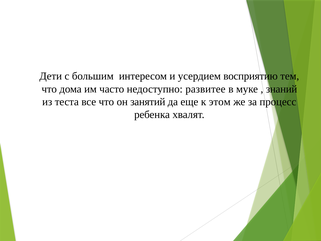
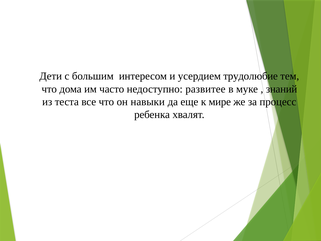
восприятию: восприятию -> трудолюбие
занятий: занятий -> навыки
этом: этом -> мире
